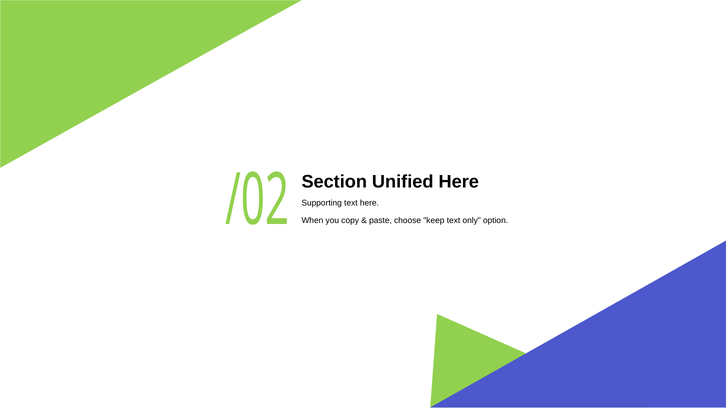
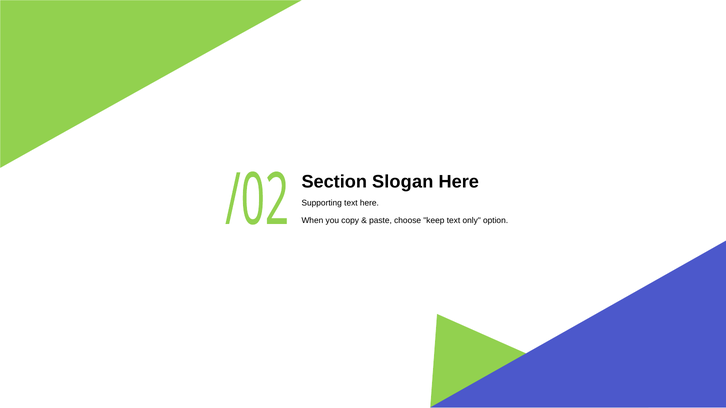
Unified: Unified -> Slogan
